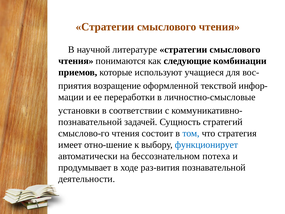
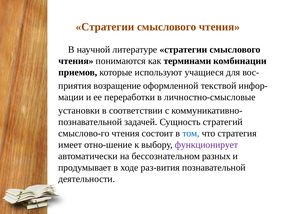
следующие: следующие -> терминами
функционирует colour: blue -> purple
потеха: потеха -> разных
